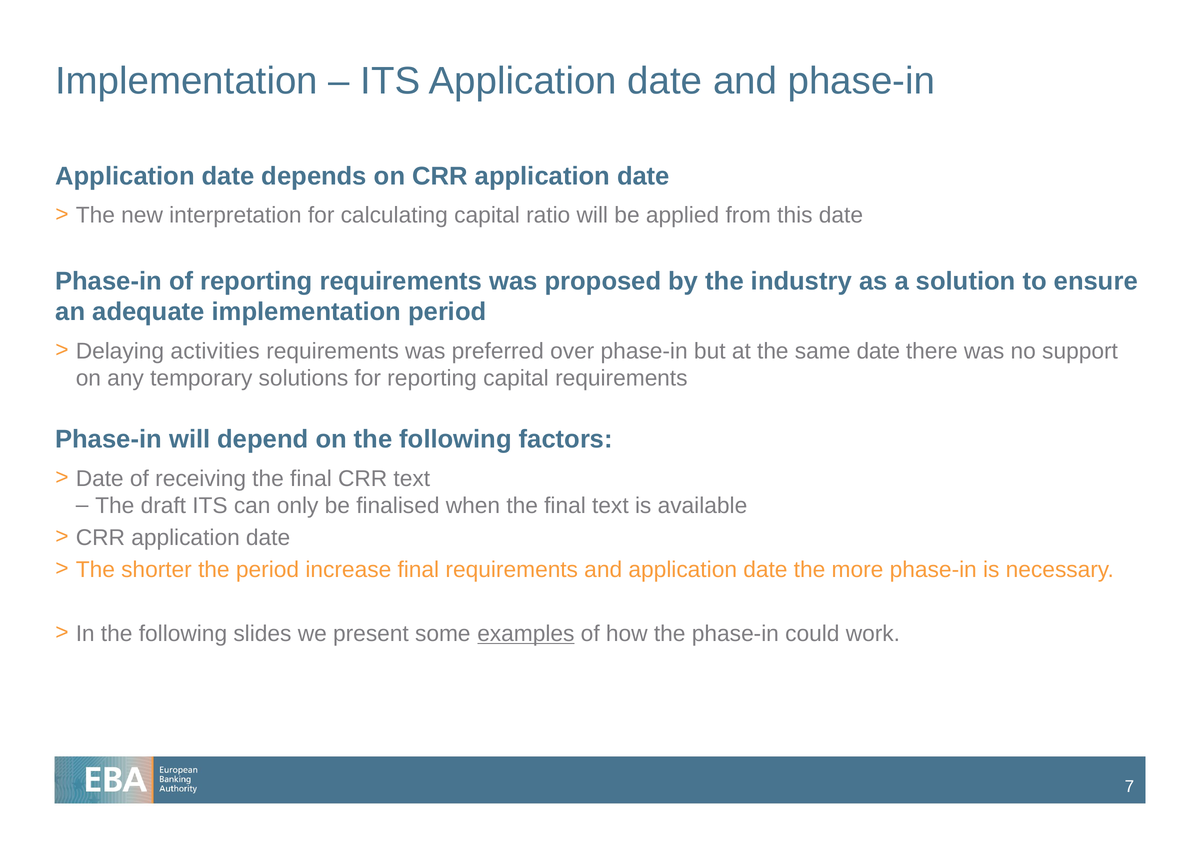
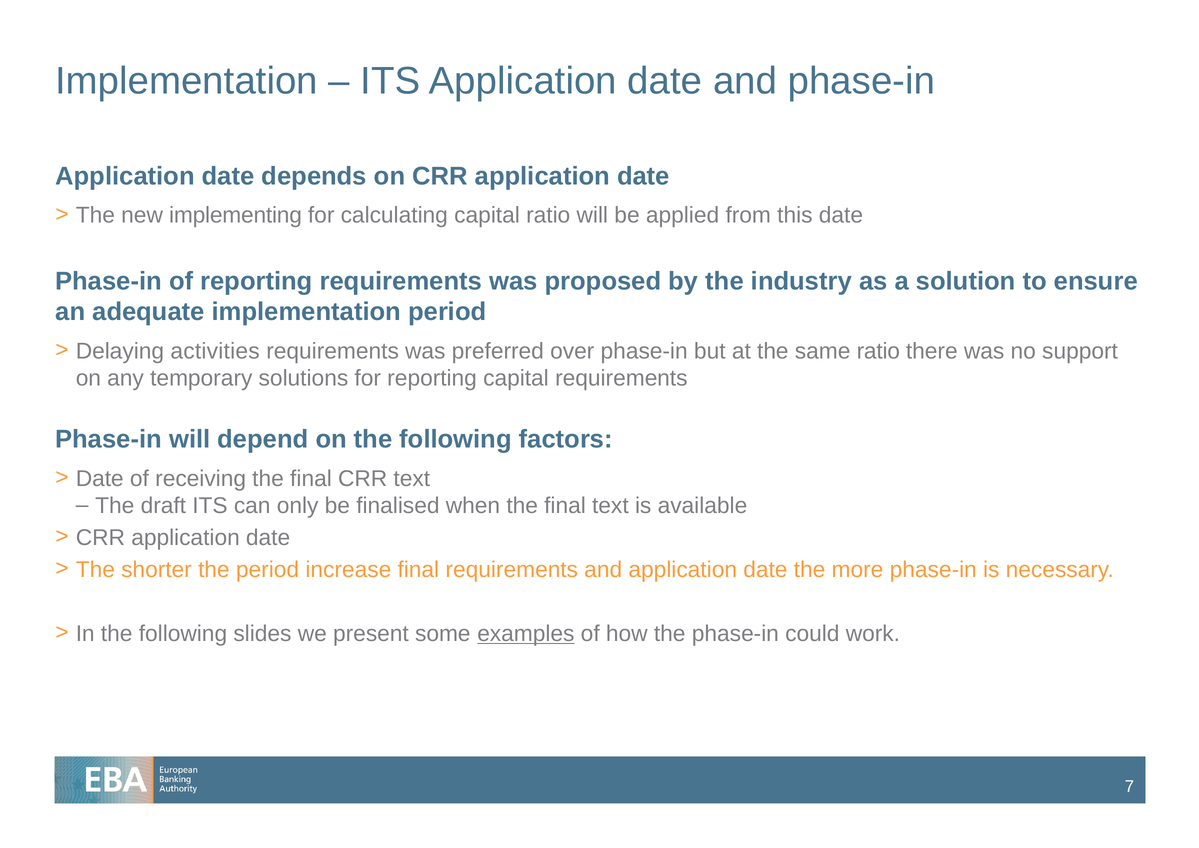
interpretation: interpretation -> implementing
same date: date -> ratio
